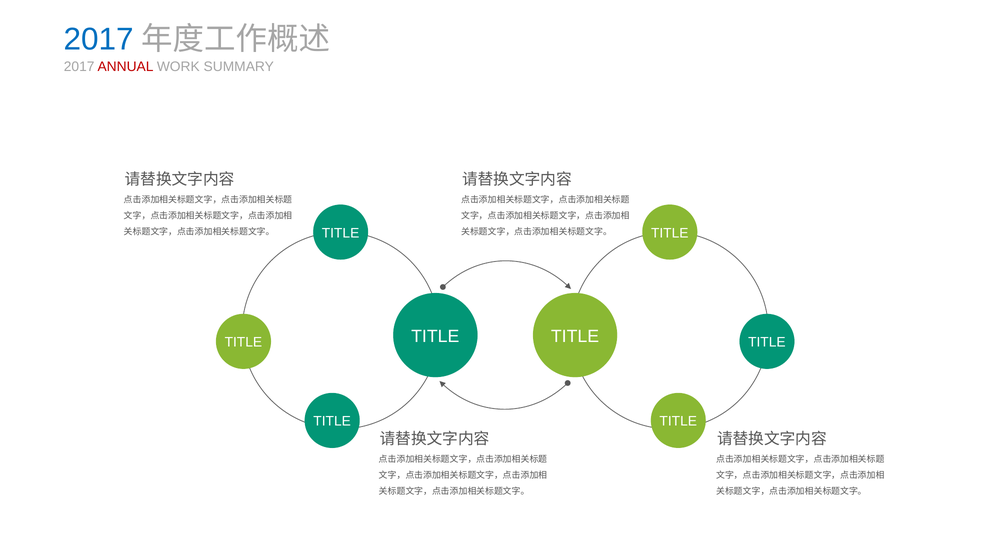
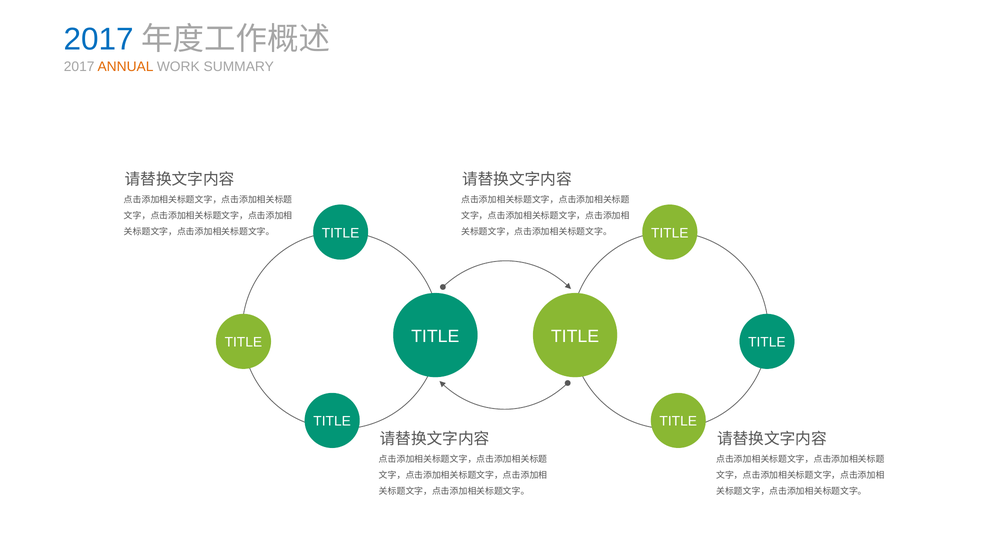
ANNUAL colour: red -> orange
